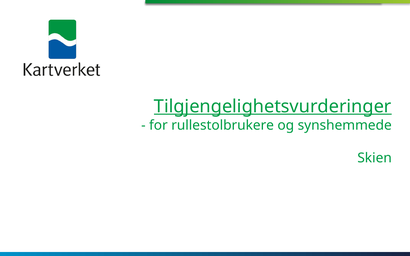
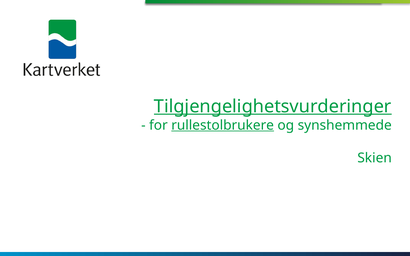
rullestolbrukere underline: none -> present
